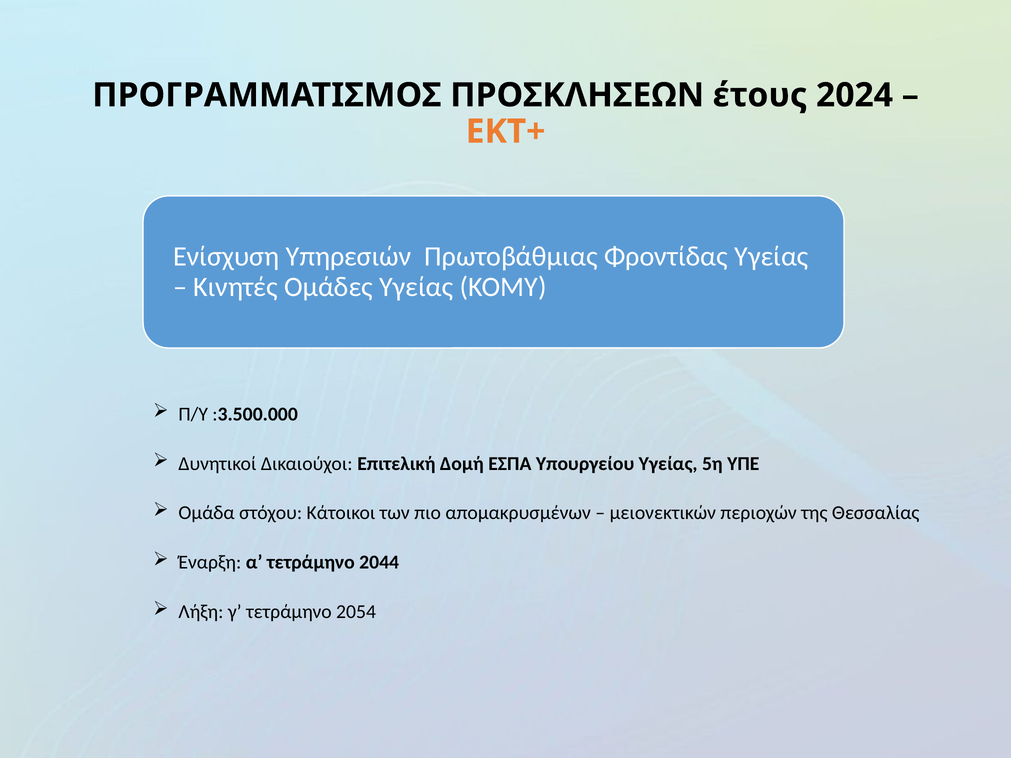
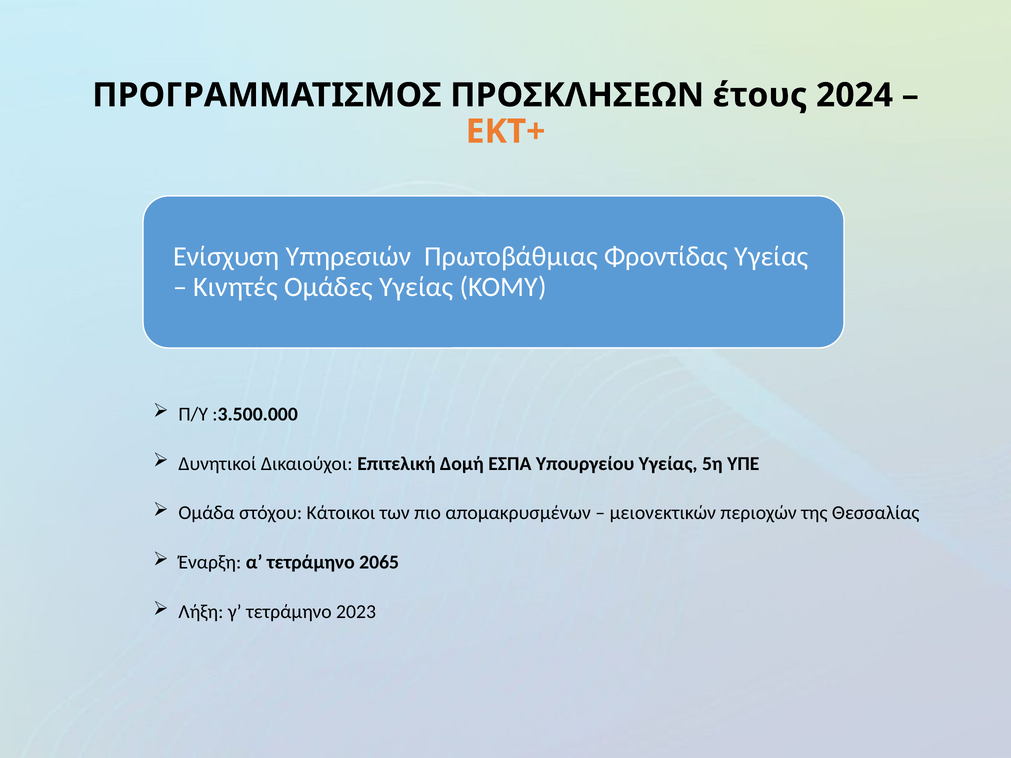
2044: 2044 -> 2065
2054: 2054 -> 2023
